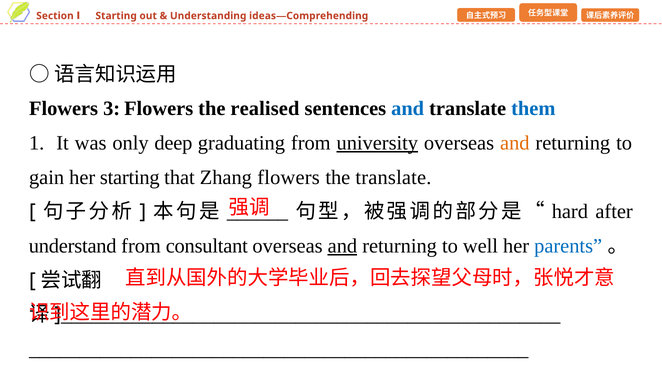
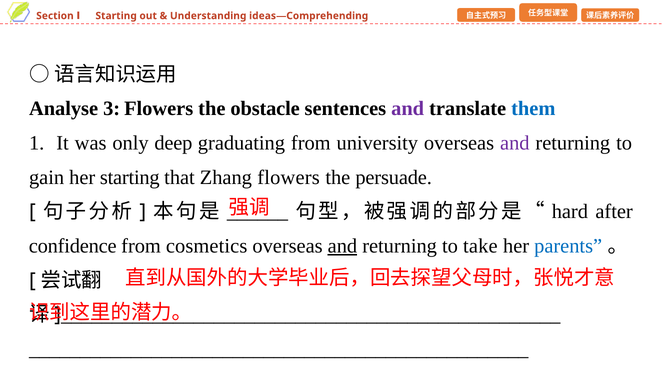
Flowers at (64, 109): Flowers -> Analyse
realised: realised -> obstacle
and at (408, 109) colour: blue -> purple
university underline: present -> none
and at (515, 143) colour: orange -> purple
the translate: translate -> persuade
understand: understand -> confidence
consultant: consultant -> cosmetics
well: well -> take
